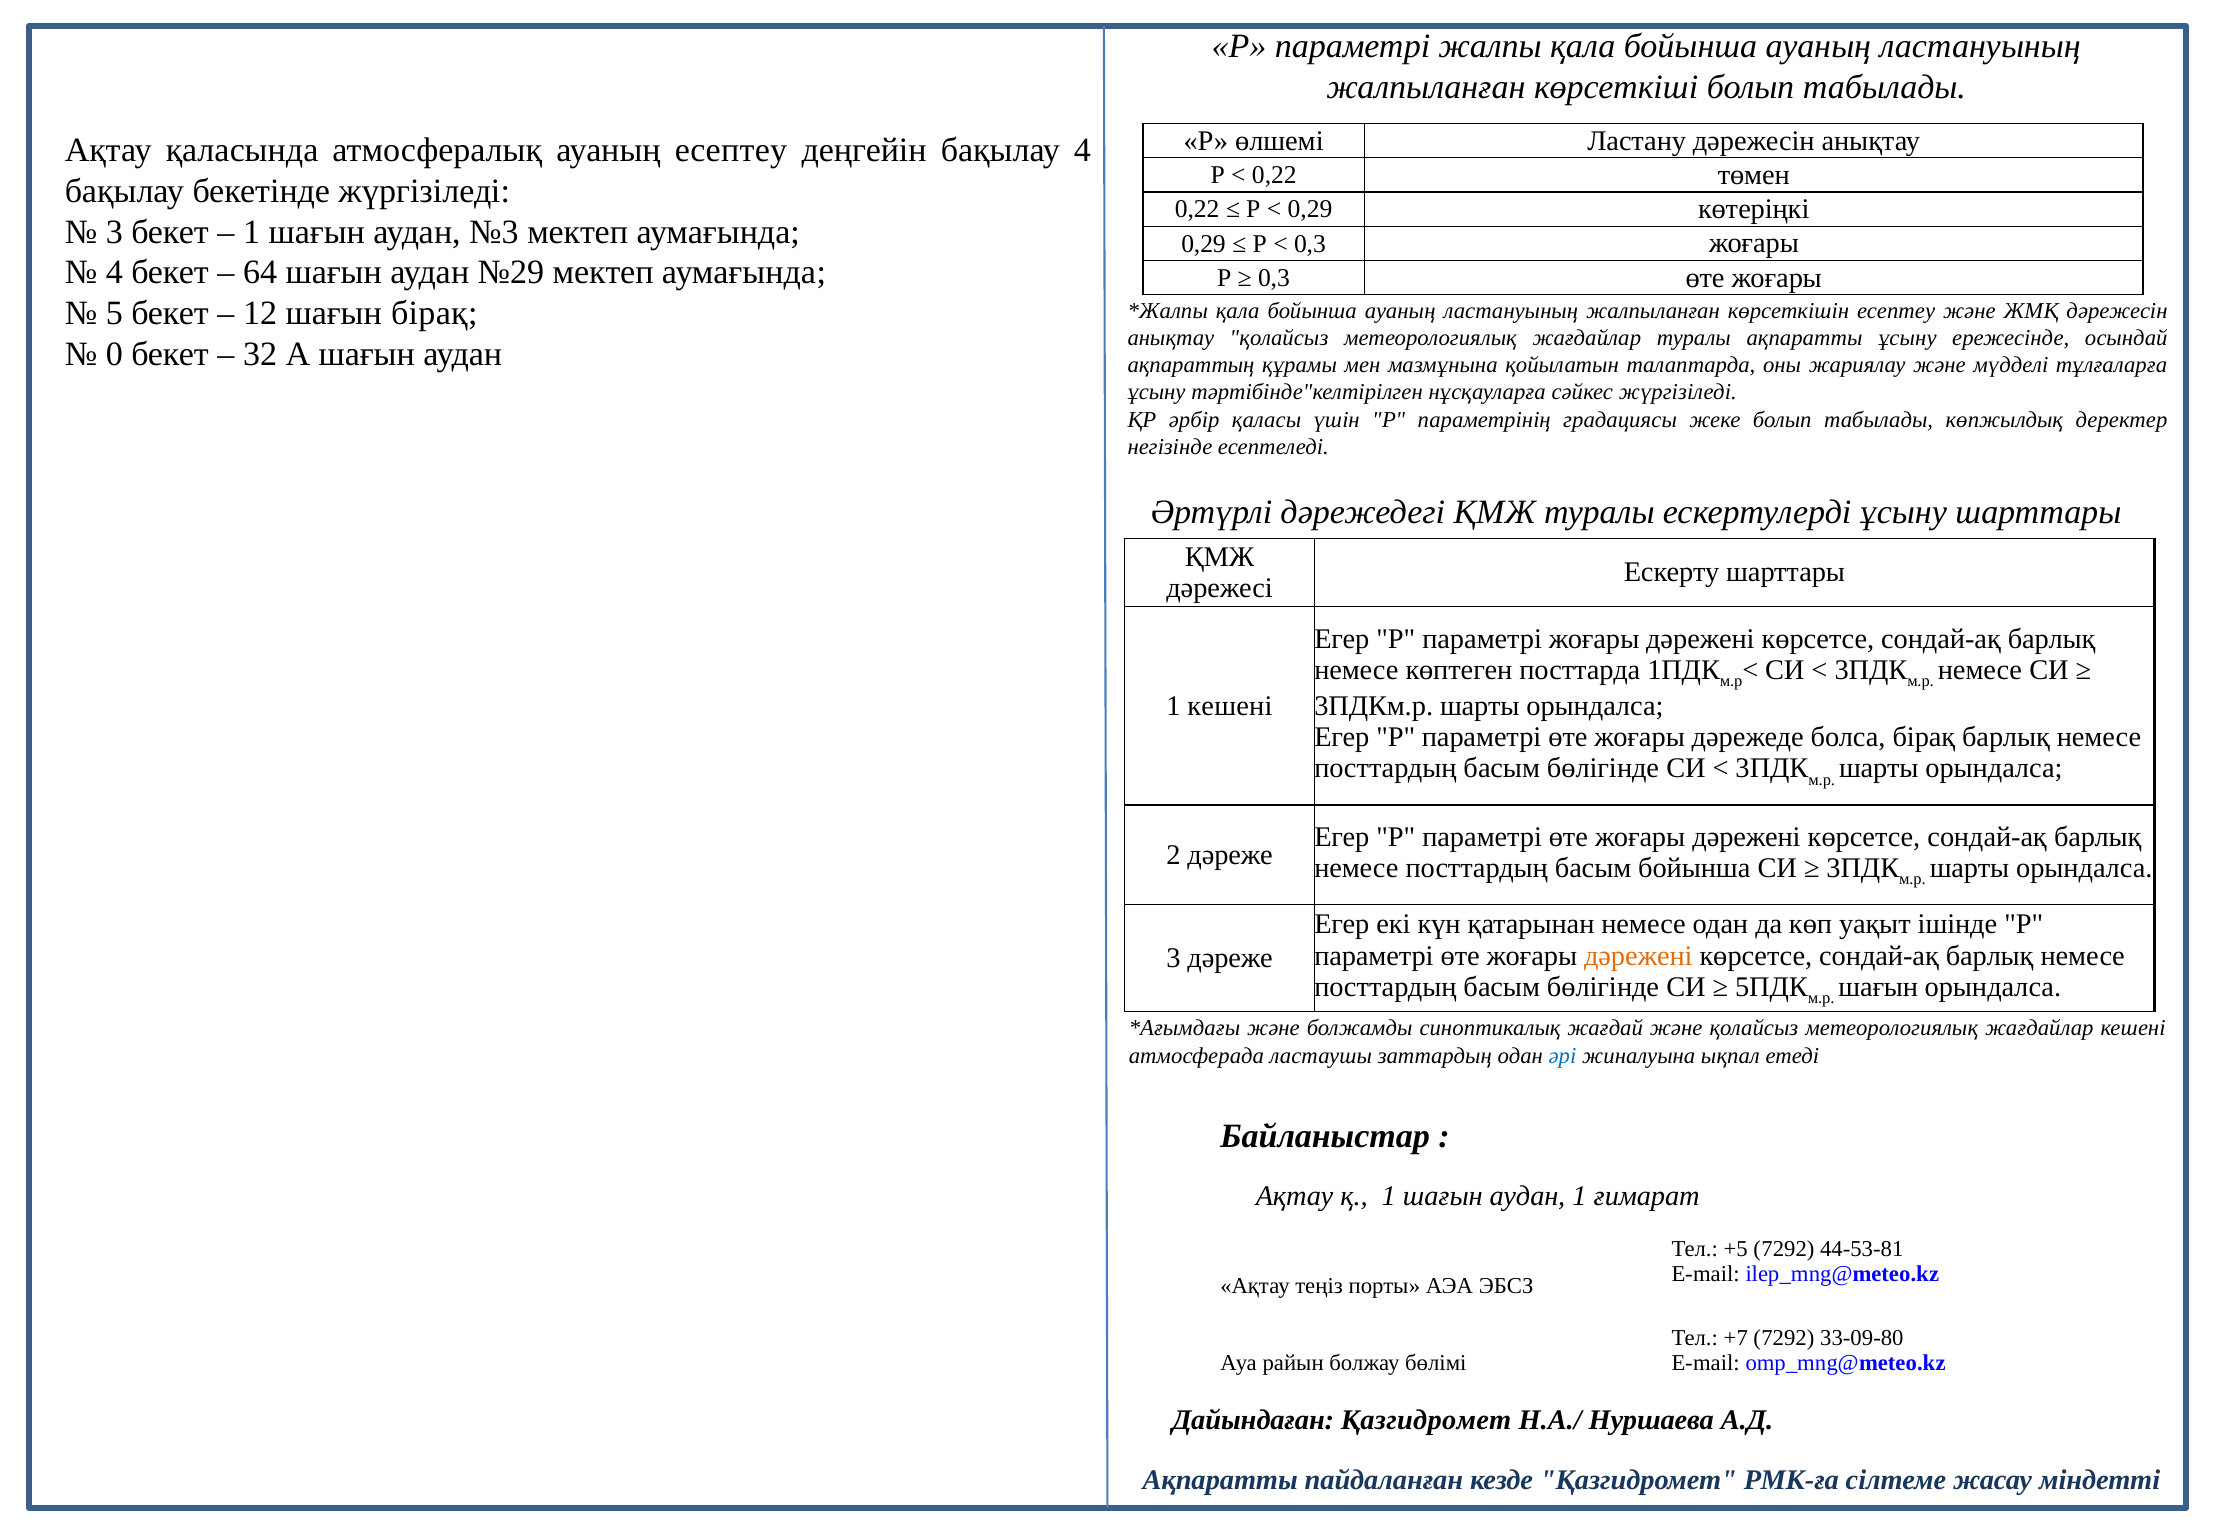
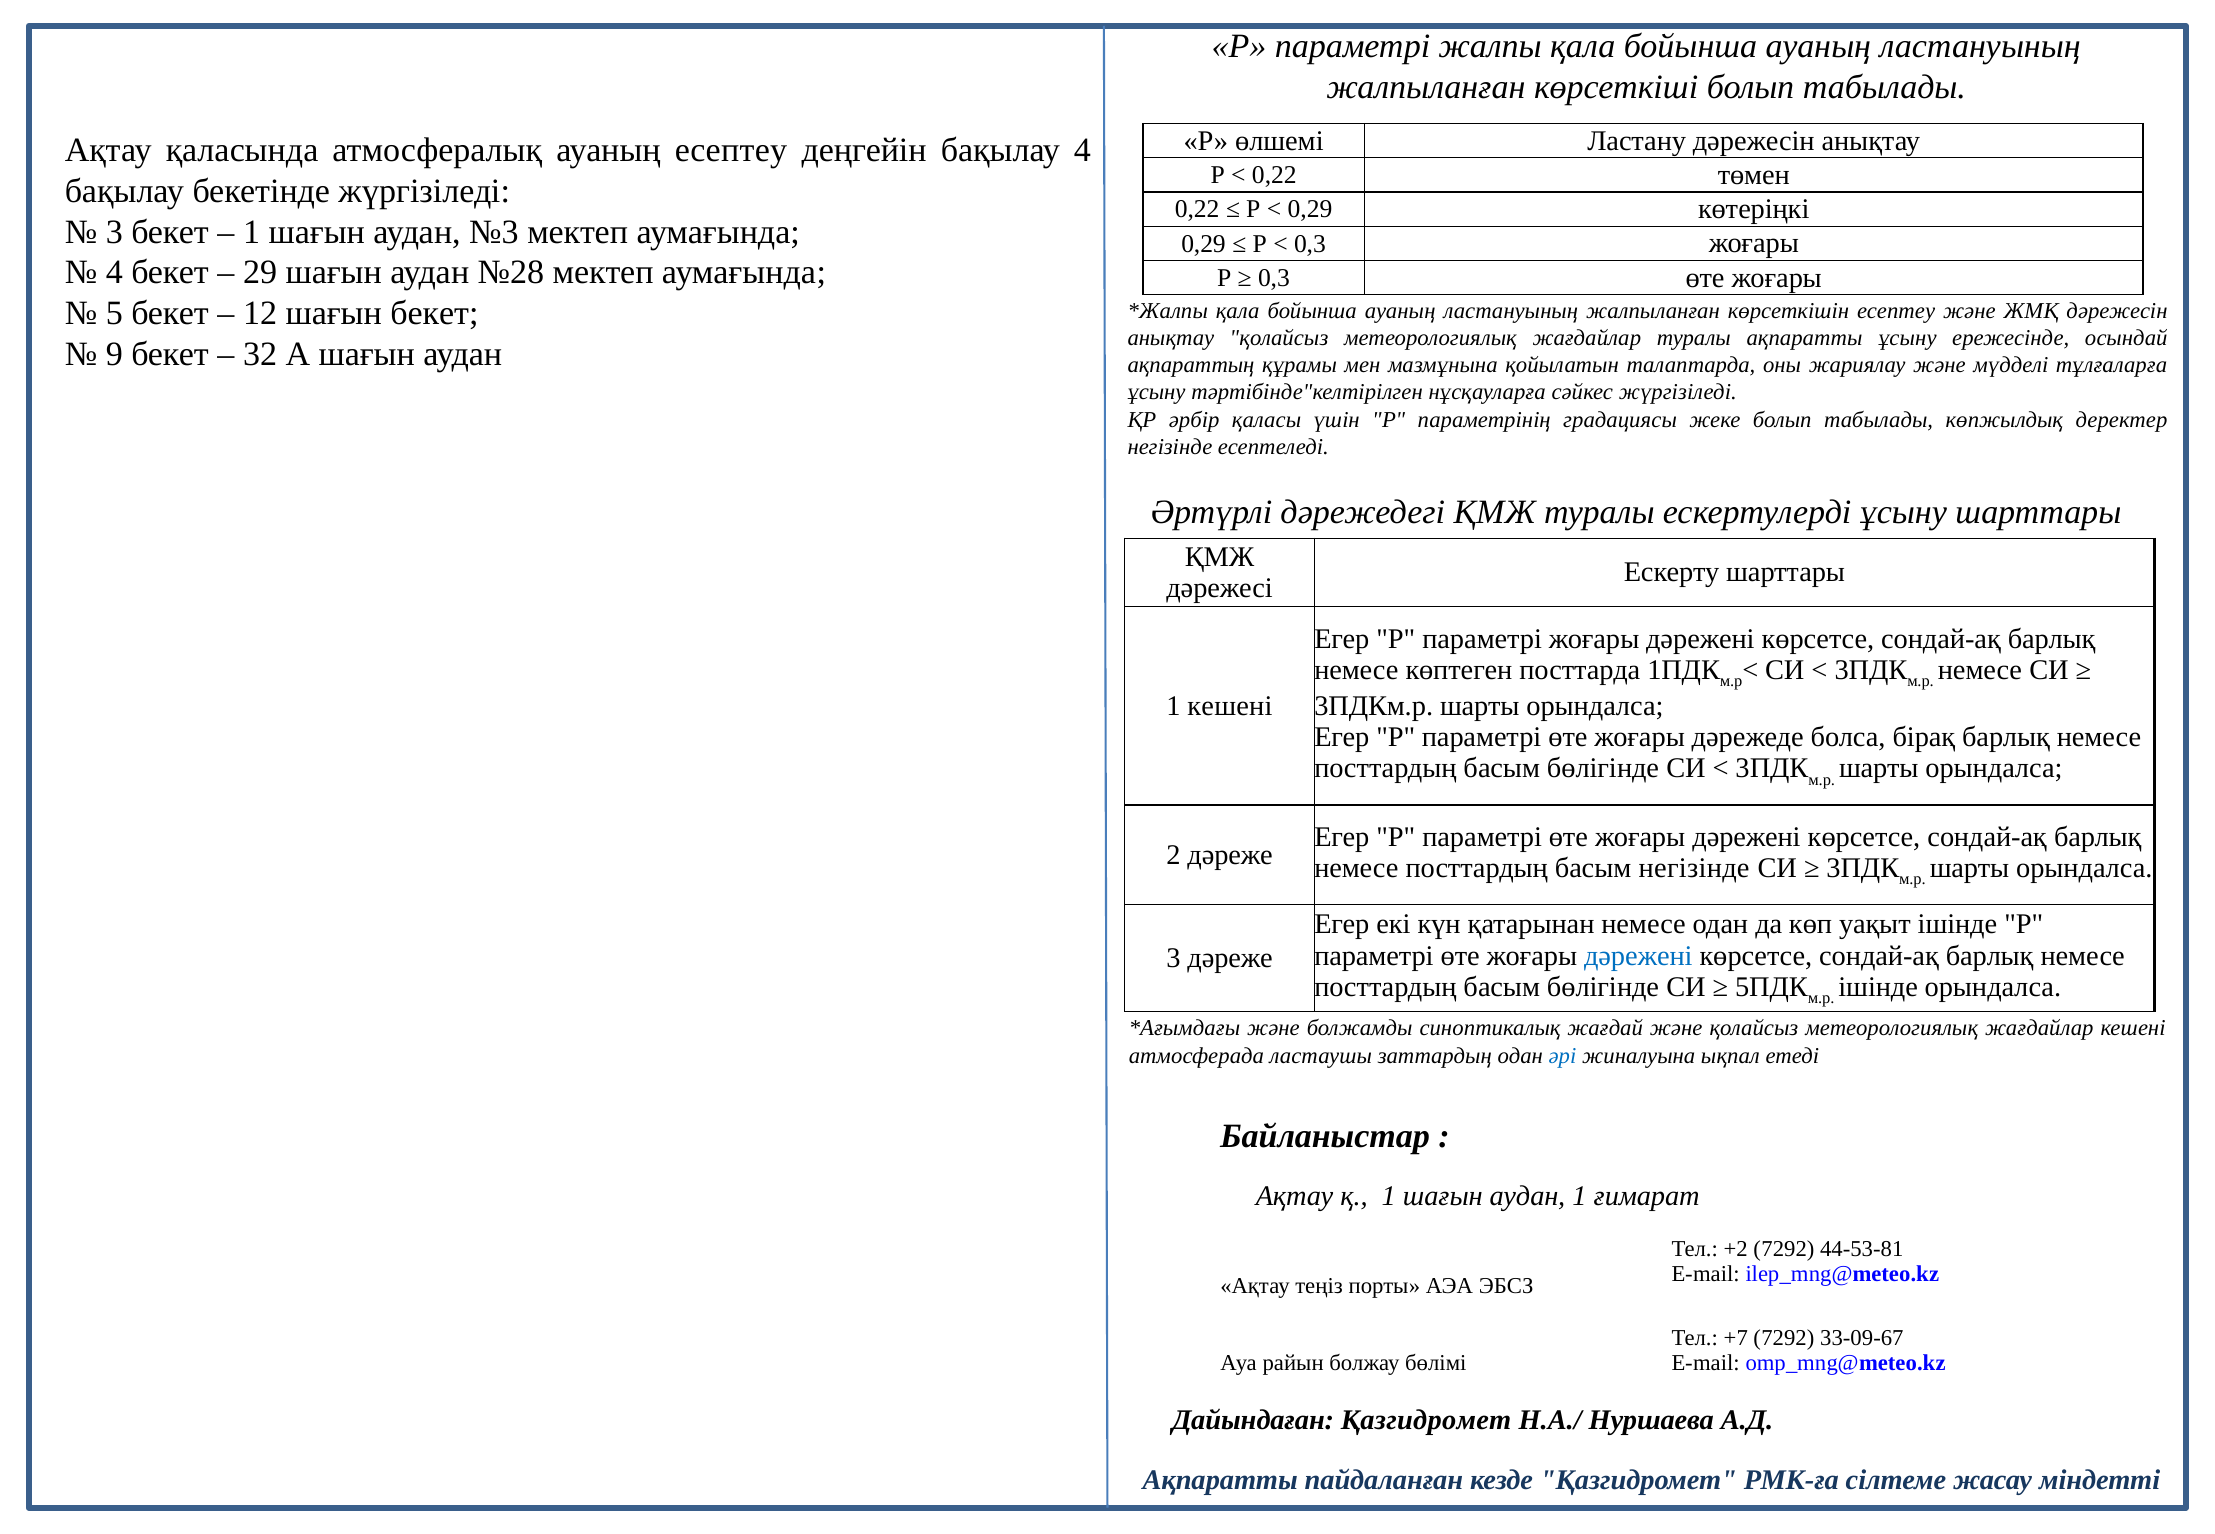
64: 64 -> 29
№29: №29 -> №28
шағын бірақ: бірақ -> бекет
0: 0 -> 9
басым бойынша: бойынша -> негізінде
дәрежені at (1638, 956) colour: orange -> blue
шағын at (1878, 987): шағын -> ішінде
+5: +5 -> +2
33-09-80: 33-09-80 -> 33-09-67
